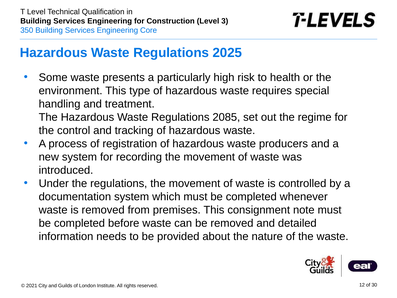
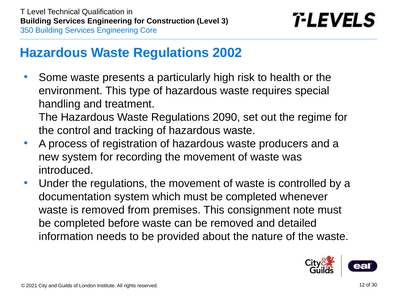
2025: 2025 -> 2002
2085: 2085 -> 2090
